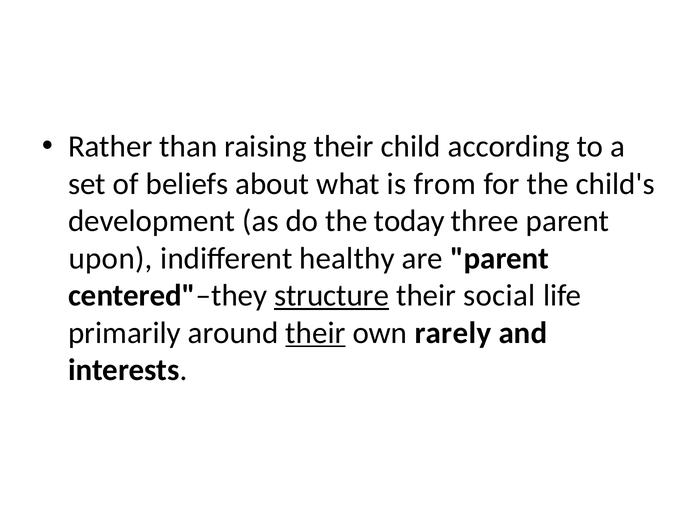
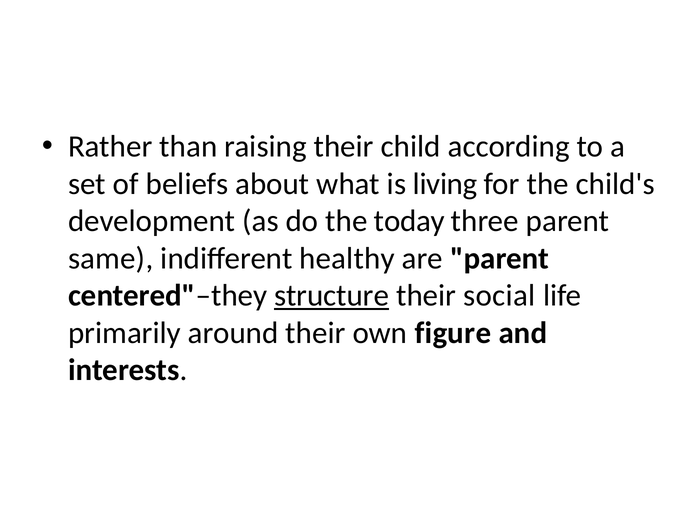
from: from -> living
upon: upon -> same
their at (315, 333) underline: present -> none
rarely: rarely -> figure
